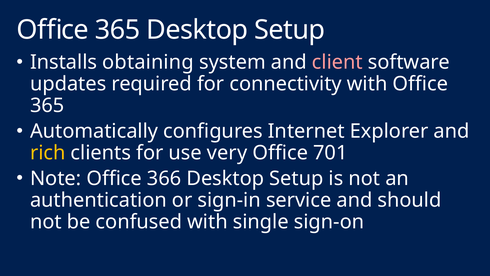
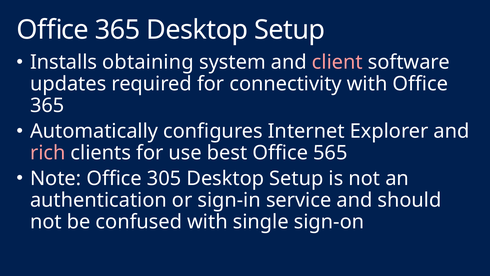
rich colour: yellow -> pink
very: very -> best
701: 701 -> 565
366: 366 -> 305
